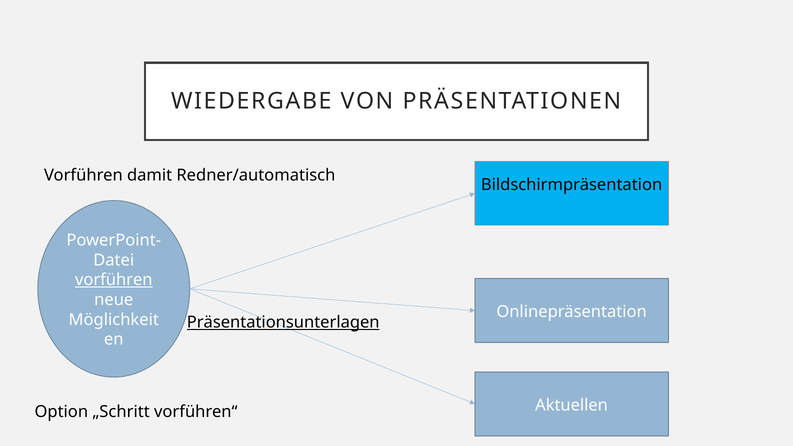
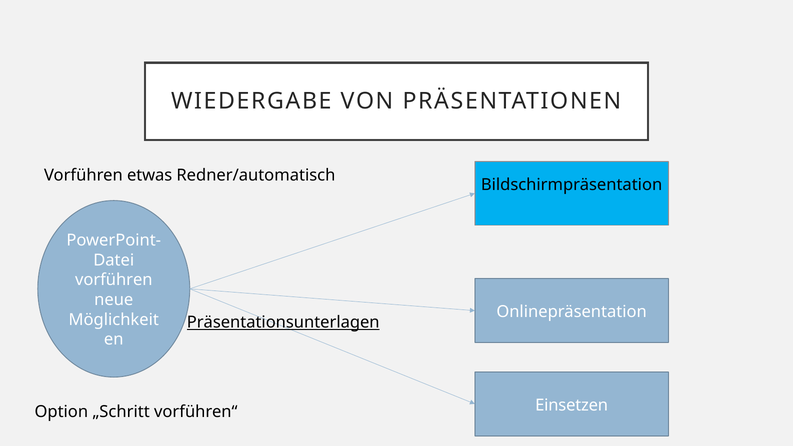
damit: damit -> etwas
vorführen at (114, 280) underline: present -> none
Aktuellen: Aktuellen -> Einsetzen
